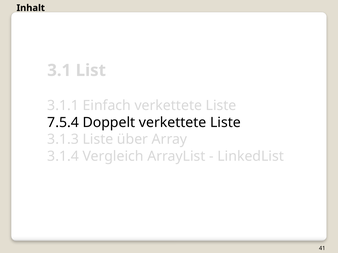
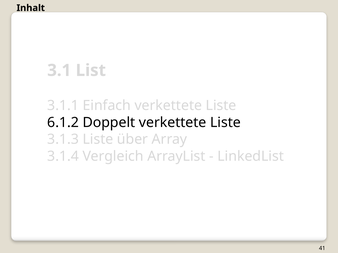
7.5.4: 7.5.4 -> 6.1.2
